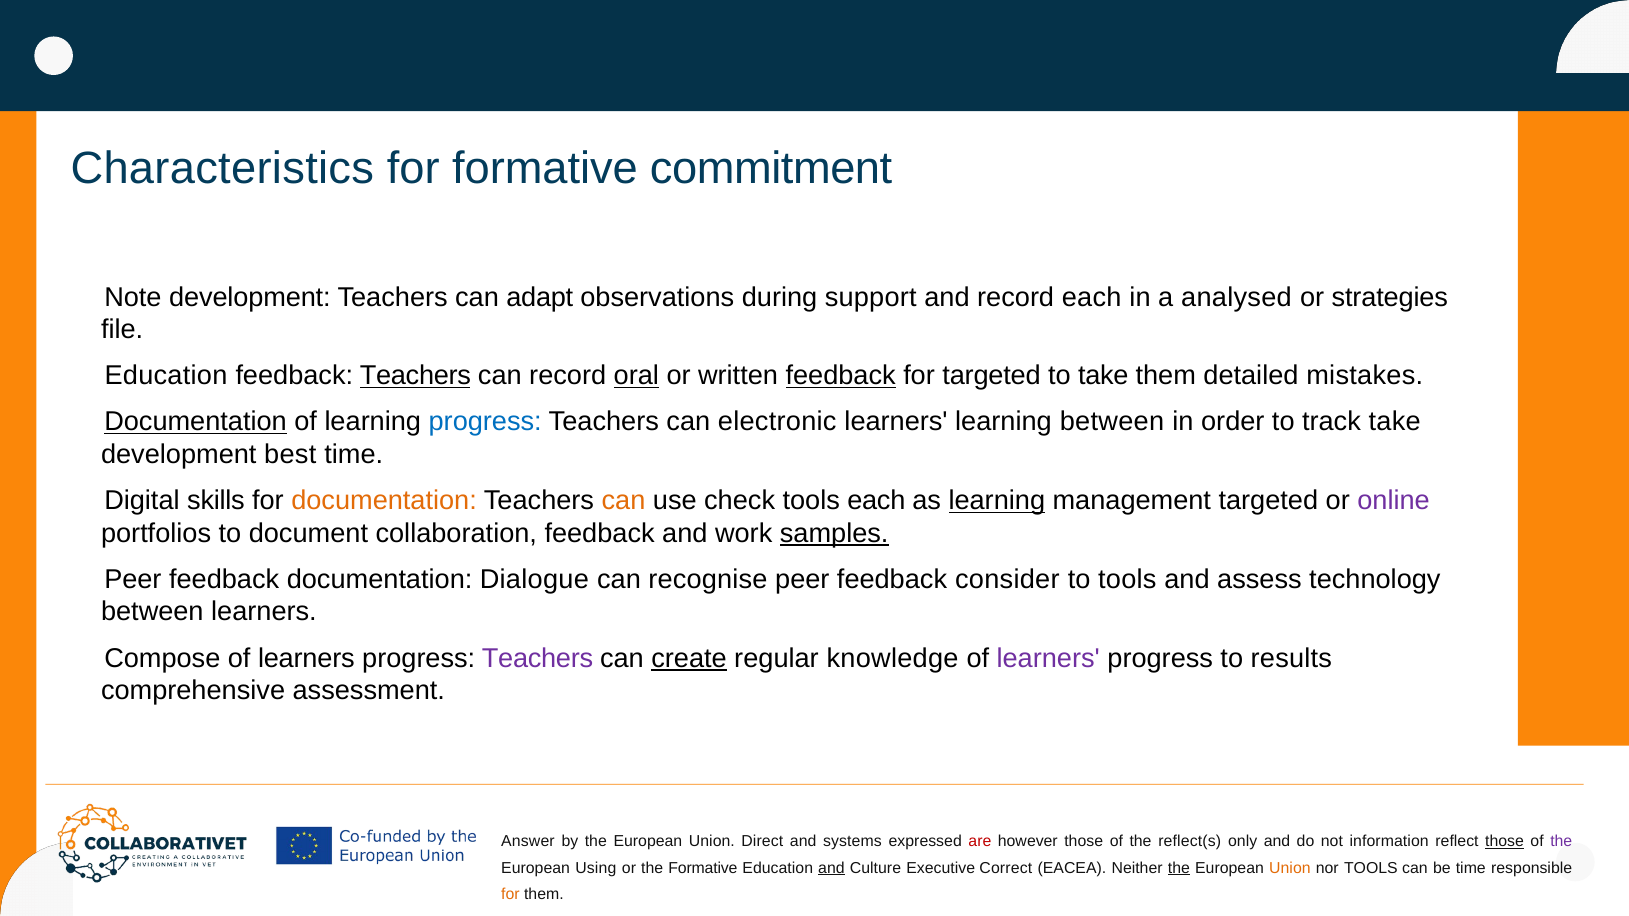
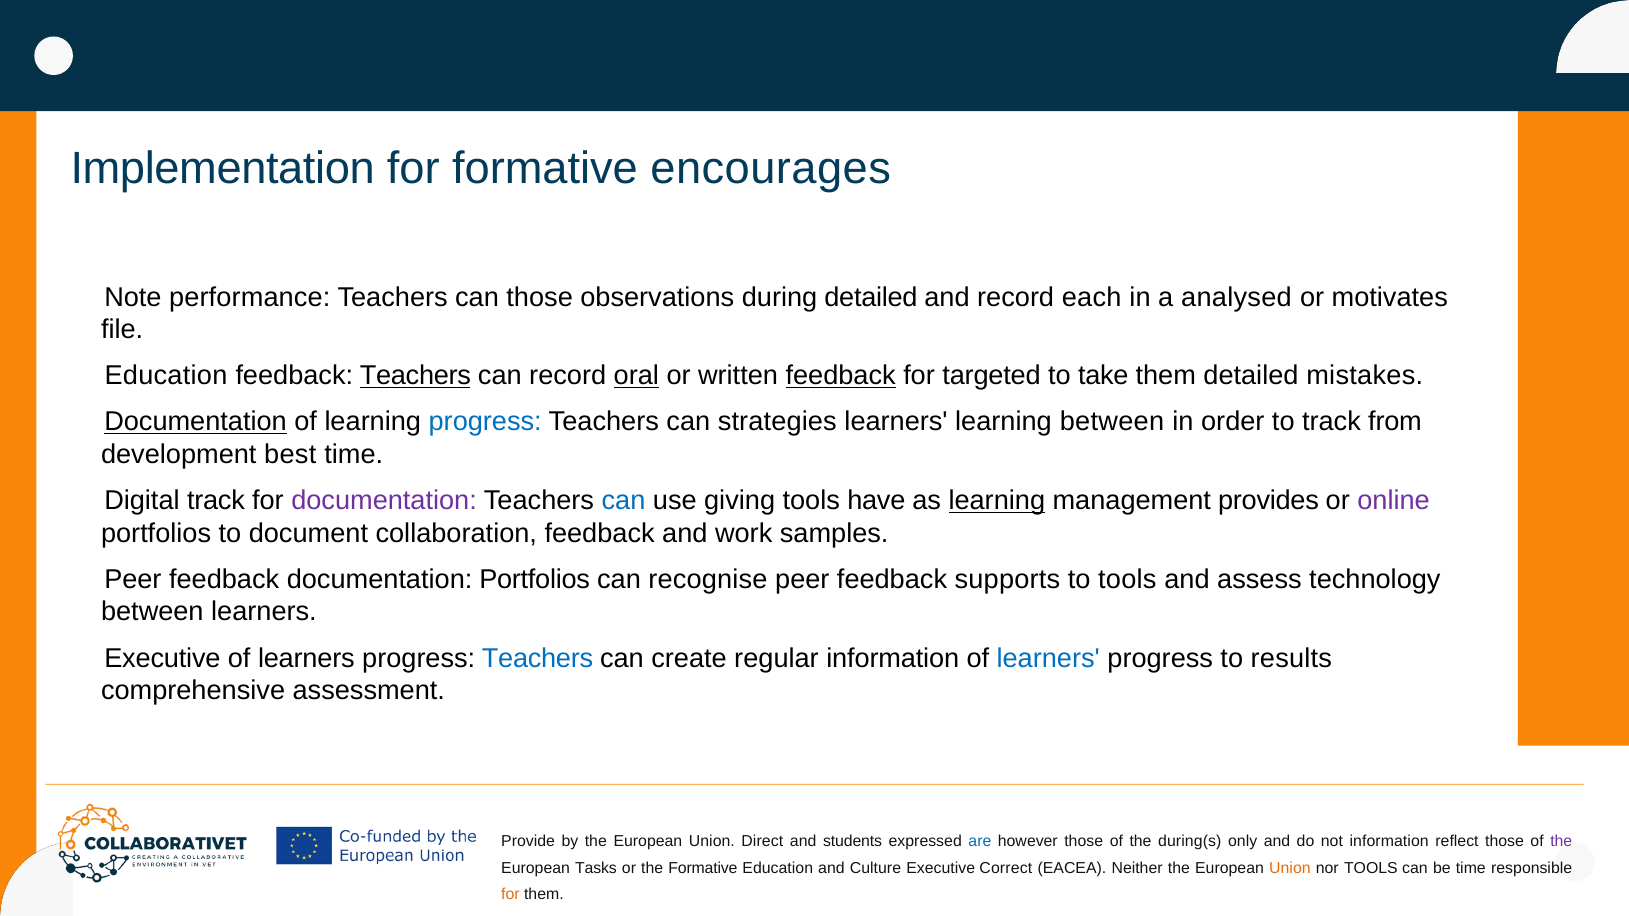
Characteristics: Characteristics -> Implementation
commitment: commitment -> encourages
Note development: development -> performance
can adapt: adapt -> those
during support: support -> detailed
strategies: strategies -> motivates
electronic: electronic -> strategies
track take: take -> from
Digital skills: skills -> track
documentation at (384, 501) colour: orange -> purple
can at (623, 501) colour: orange -> blue
check: check -> giving
tools each: each -> have
management targeted: targeted -> provides
samples underline: present -> none
documentation Dialogue: Dialogue -> Portfolios
consider: consider -> supports
Compose at (162, 658): Compose -> Executive
Teachers at (538, 658) colour: purple -> blue
create underline: present -> none
regular knowledge: knowledge -> information
learners at (1048, 658) colour: purple -> blue
Answer: Answer -> Provide
systems: systems -> students
are colour: red -> blue
reflect(s: reflect(s -> during(s
those at (1505, 842) underline: present -> none
Using: Using -> Tasks
and at (831, 868) underline: present -> none
the at (1179, 868) underline: present -> none
